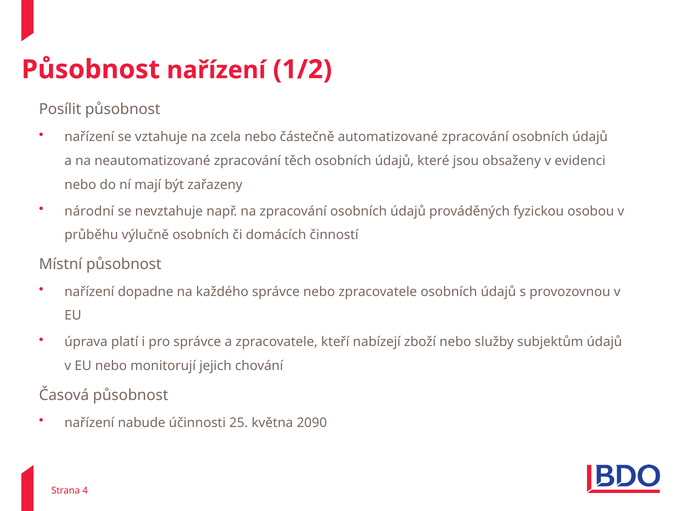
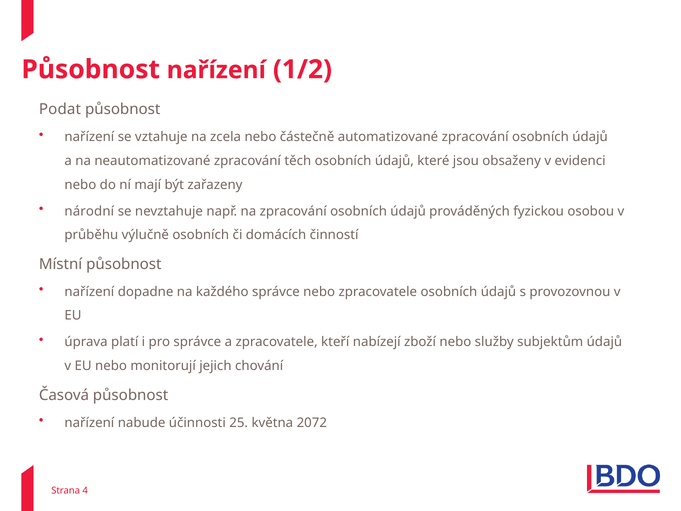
Posílit: Posílit -> Podat
2090: 2090 -> 2072
